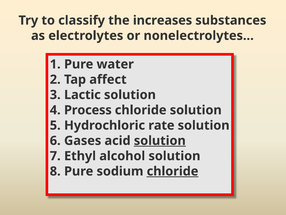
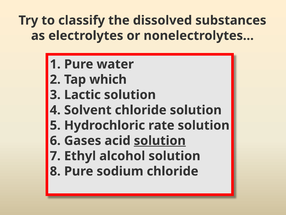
increases: increases -> dissolved
affect: affect -> which
Process: Process -> Solvent
chloride at (173, 171) underline: present -> none
